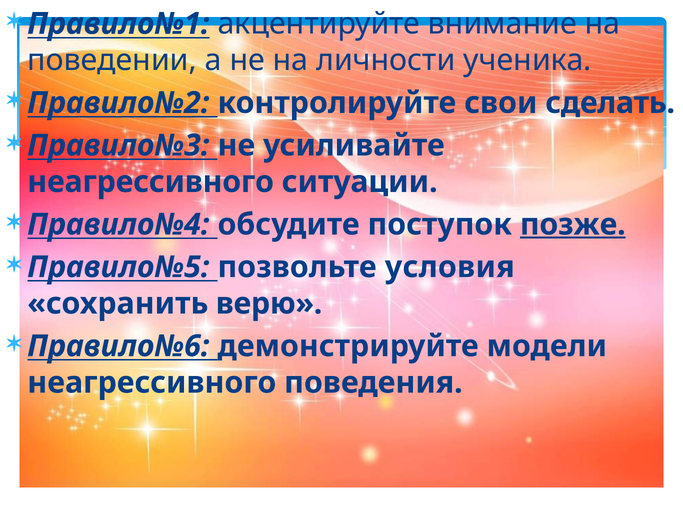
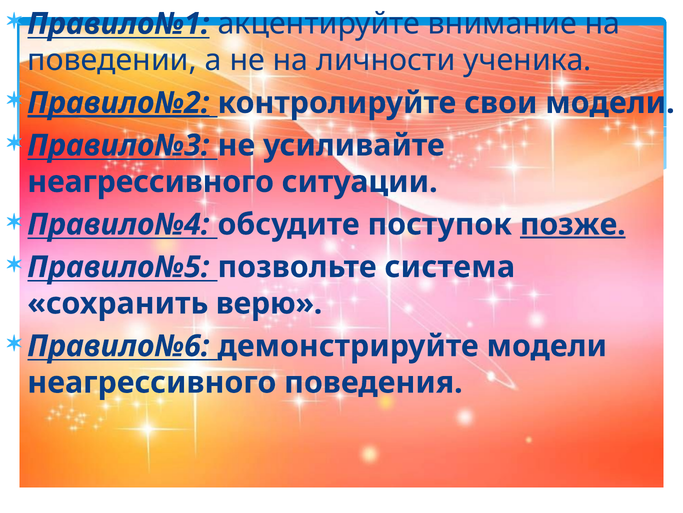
Правило№2 underline: none -> present
свои сделать: сделать -> модели
условия: условия -> система
